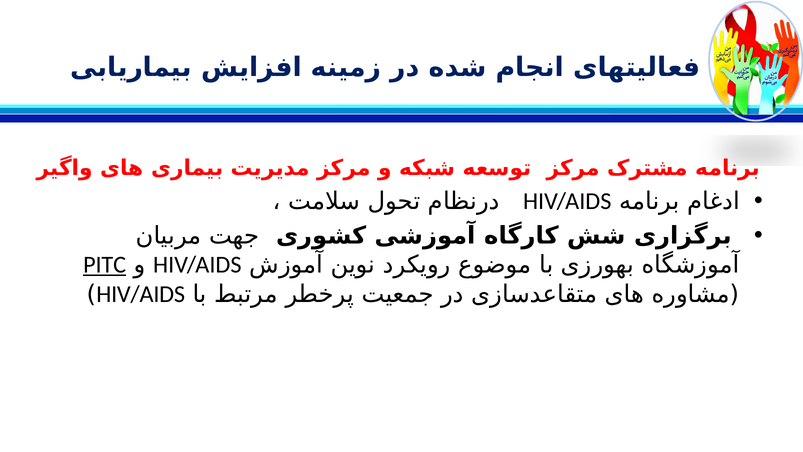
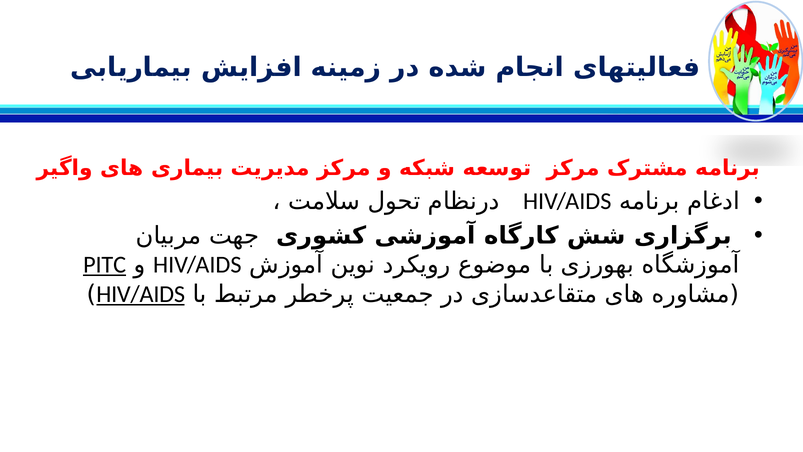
HIV/AIDS at (141, 294) underline: none -> present
